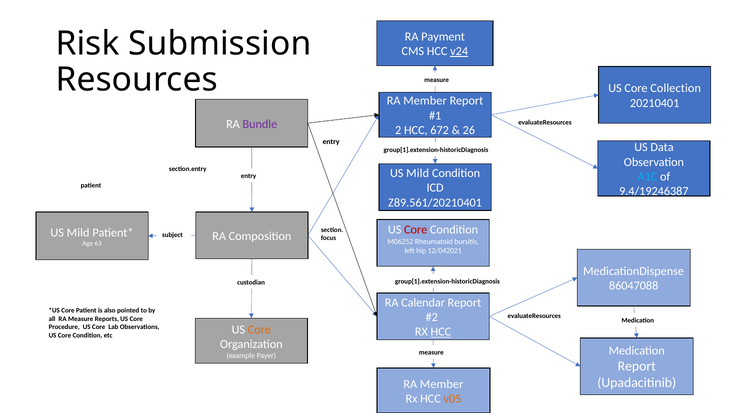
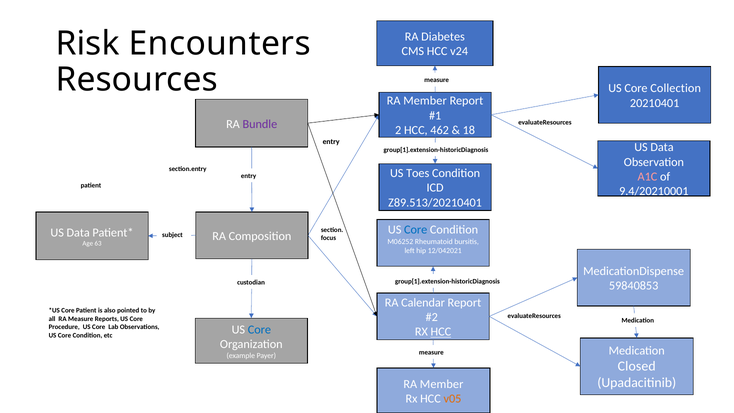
Payment: Payment -> Diabetes
Submission: Submission -> Encounters
v24 underline: present -> none
672: 672 -> 462
26: 26 -> 18
Mild at (418, 173): Mild -> Toes
A1C colour: light blue -> pink
9.4/19246387: 9.4/19246387 -> 9.4/20210001
Z89.561/20210401: Z89.561/20210401 -> Z89.513/20210401
Core at (416, 230) colour: red -> blue
Mild at (78, 233): Mild -> Data
86047088: 86047088 -> 59840853
Core at (259, 329) colour: orange -> blue
Report at (637, 366): Report -> Closed
